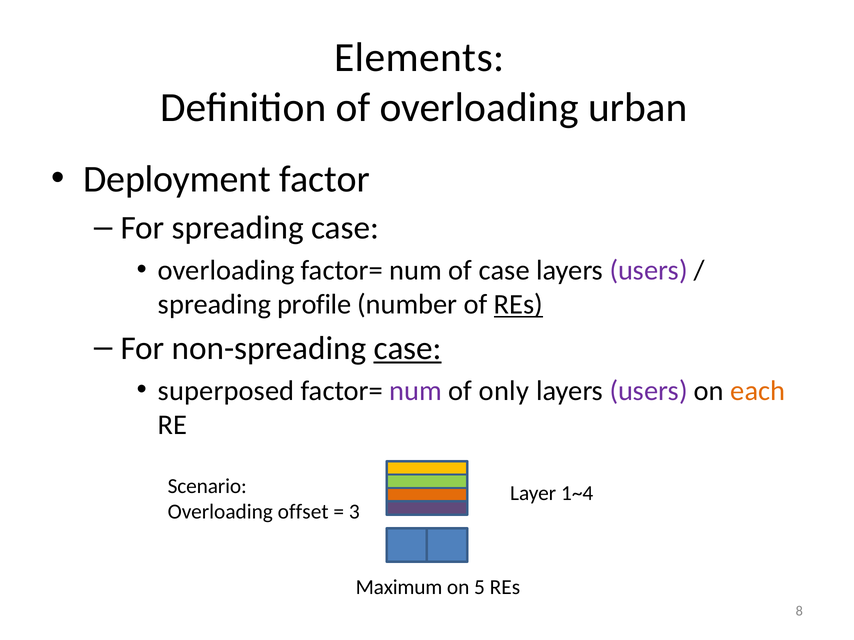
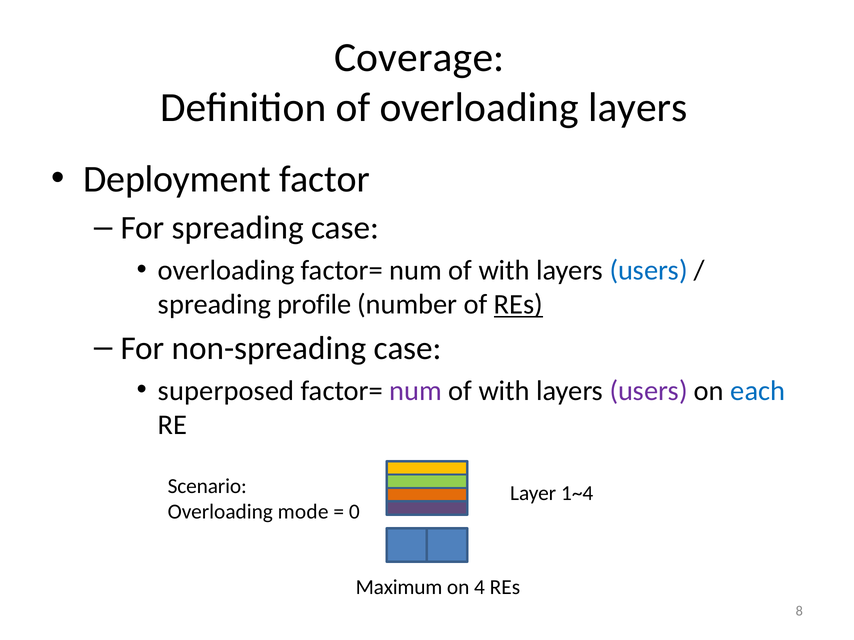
Elements: Elements -> Coverage
overloading urban: urban -> layers
case at (504, 271): case -> with
users at (649, 271) colour: purple -> blue
case at (408, 349) underline: present -> none
only at (504, 391): only -> with
each colour: orange -> blue
offset: offset -> mode
3: 3 -> 0
5: 5 -> 4
